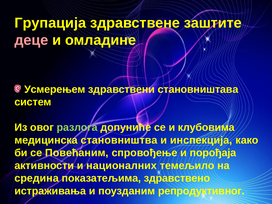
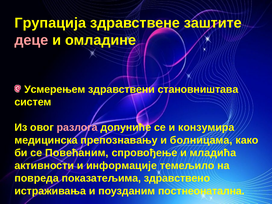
разлога colour: light green -> pink
клубовима: клубовима -> конзумира
становништва: становништва -> препознавању
инспекција: инспекција -> болницама
порођаја: порођаја -> младића
националних: националних -> информације
средина: средина -> повреда
репродуктивног: репродуктивног -> постнеонатална
